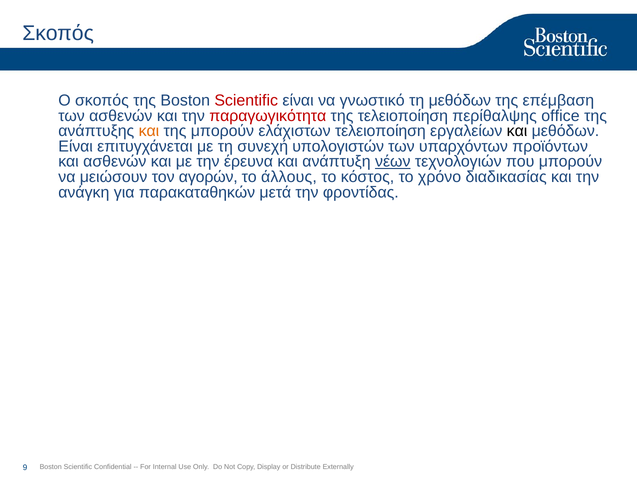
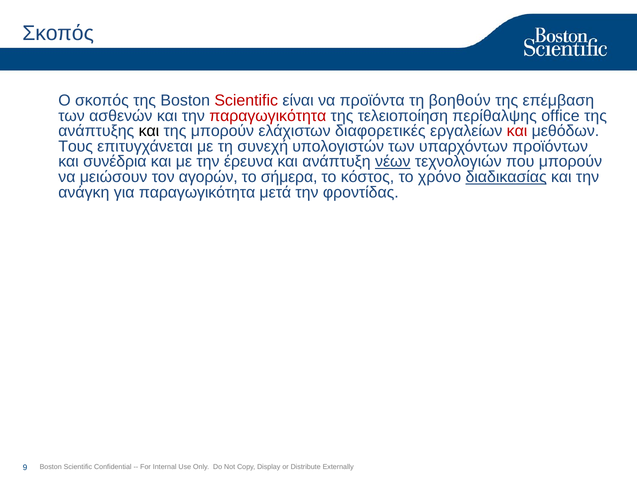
γνωστικό: γνωστικό -> προϊόντα
τη μεθόδων: μεθόδων -> βοηθούν
και at (149, 131) colour: orange -> black
ελάχιστων τελειοποίηση: τελειοποίηση -> διαφορετικές
και at (517, 131) colour: black -> red
Είναι at (76, 146): Είναι -> Τους
και ασθενών: ασθενών -> συνέδρια
άλλους: άλλους -> σήμερα
διαδικασίας underline: none -> present
για παρακαταθηκών: παρακαταθηκών -> παραγωγικότητα
